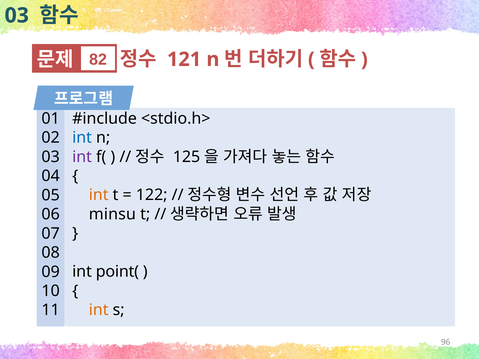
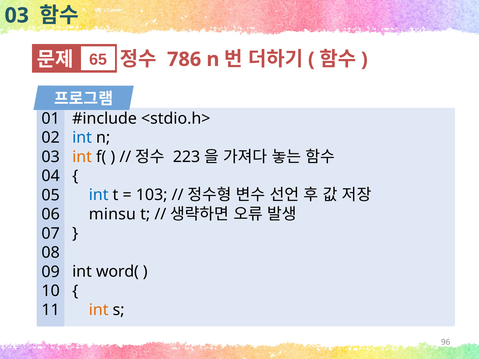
121: 121 -> 786
82: 82 -> 65
int at (82, 157) colour: purple -> orange
125: 125 -> 223
int at (99, 195) colour: orange -> blue
122: 122 -> 103
point(: point( -> word(
